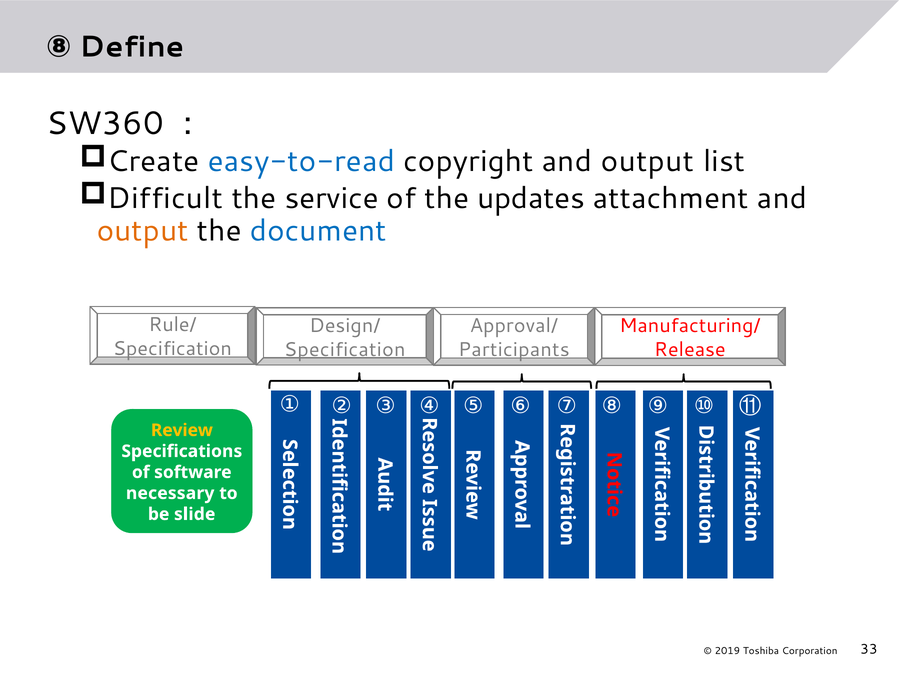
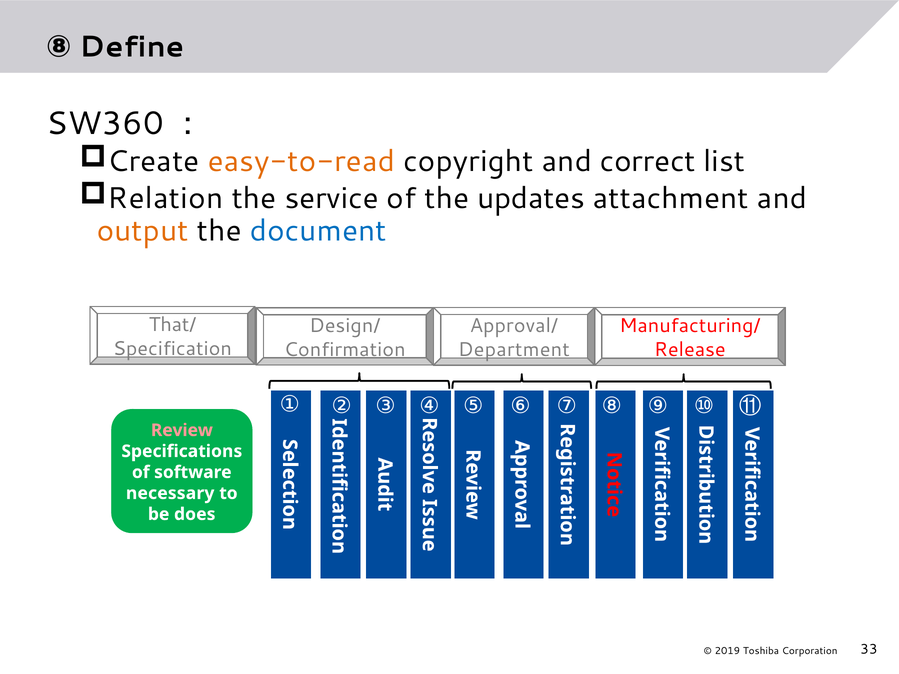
easy-to-read colour: blue -> orange
copyright and output: output -> correct
Difficult: Difficult -> Relation
Rule/: Rule/ -> That/
Specification at (345, 350): Specification -> Confirmation
Participants: Participants -> Department
Review colour: yellow -> pink
slide: slide -> does
